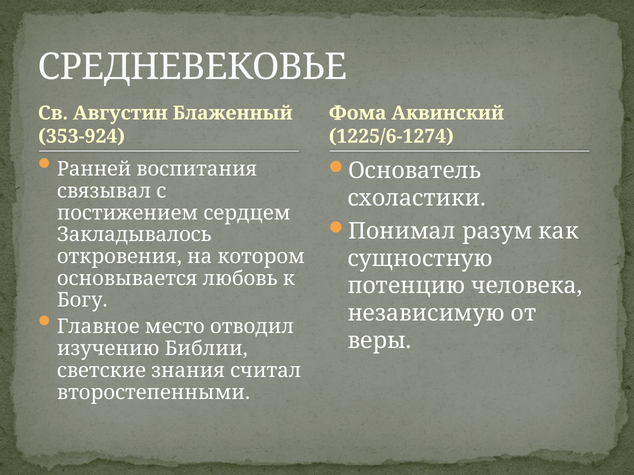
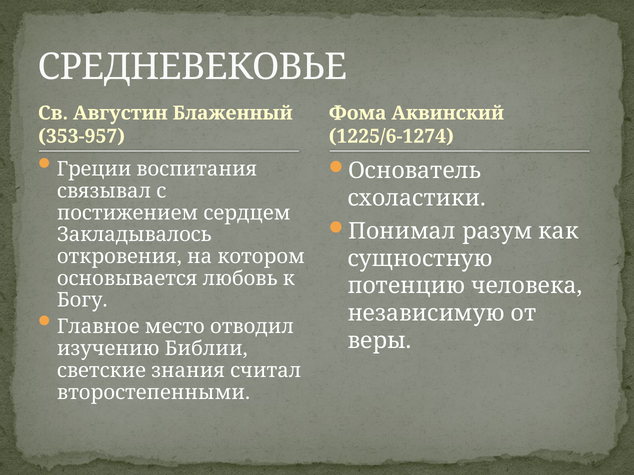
353-924: 353-924 -> 353-957
Ранней: Ранней -> Греции
